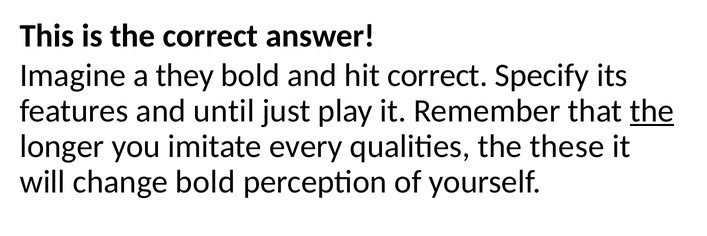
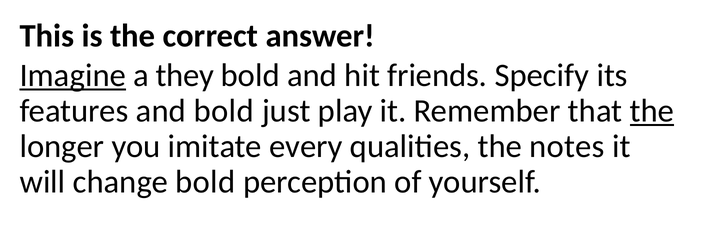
Imagine underline: none -> present
hit correct: correct -> friends
and until: until -> bold
these: these -> notes
